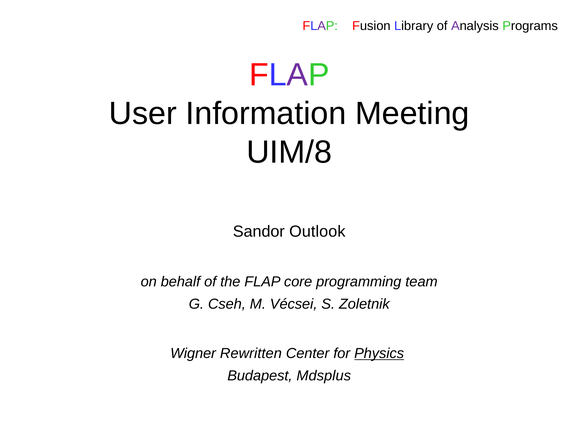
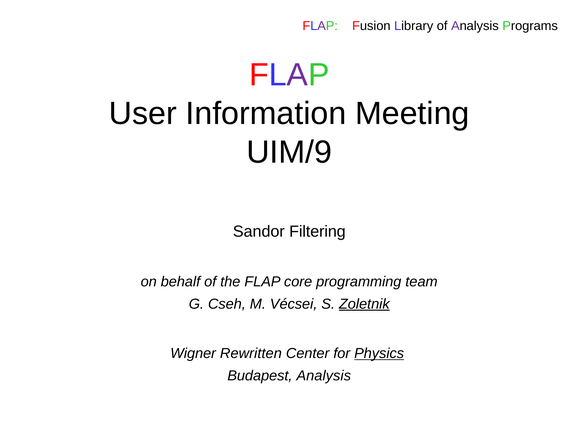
UIM/8: UIM/8 -> UIM/9
Outlook: Outlook -> Filtering
Zoletnik underline: none -> present
Budapest Mdsplus: Mdsplus -> Analysis
